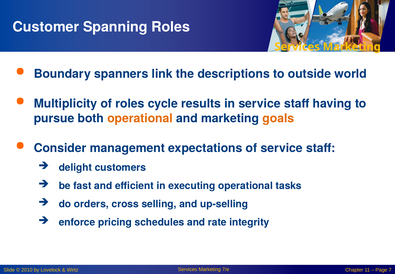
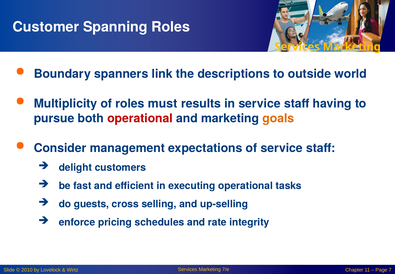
cycle: cycle -> must
operational at (140, 118) colour: orange -> red
orders: orders -> guests
